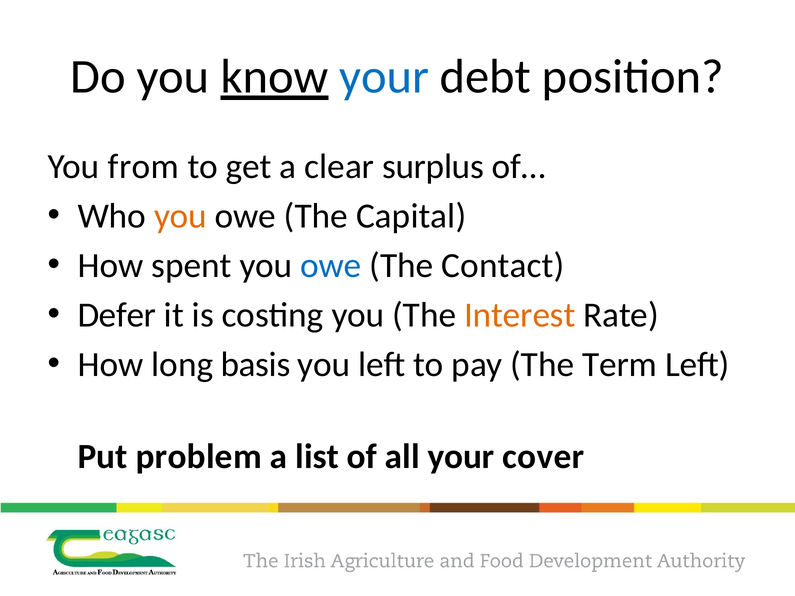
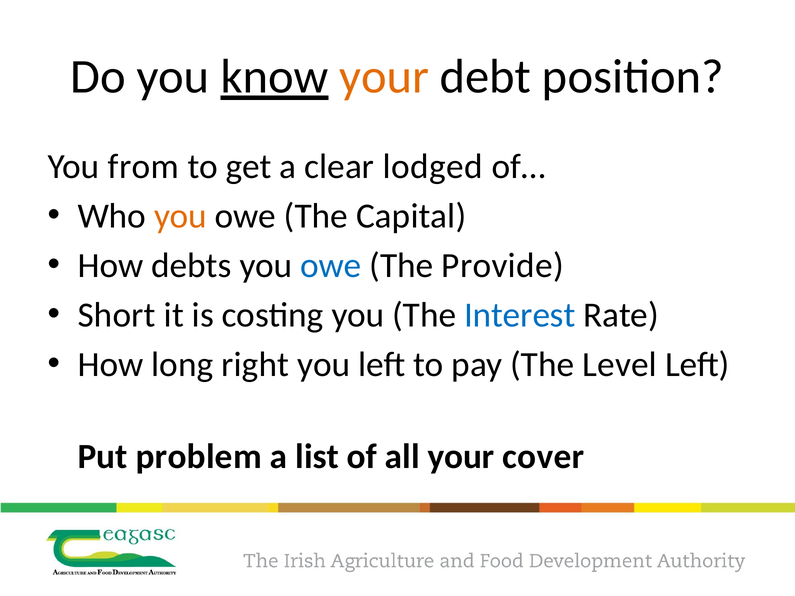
your at (384, 77) colour: blue -> orange
surplus: surplus -> lodged
spent: spent -> debts
Contact: Contact -> Provide
Defer: Defer -> Short
Interest colour: orange -> blue
basis: basis -> right
Term: Term -> Level
